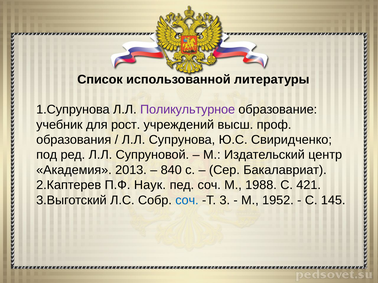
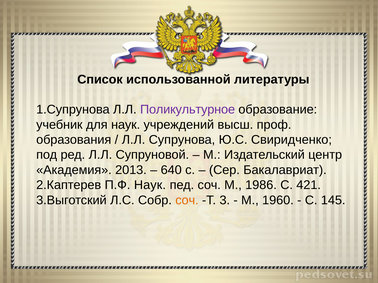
для рост: рост -> наук
840: 840 -> 640
1988: 1988 -> 1986
соч at (187, 200) colour: blue -> orange
1952: 1952 -> 1960
